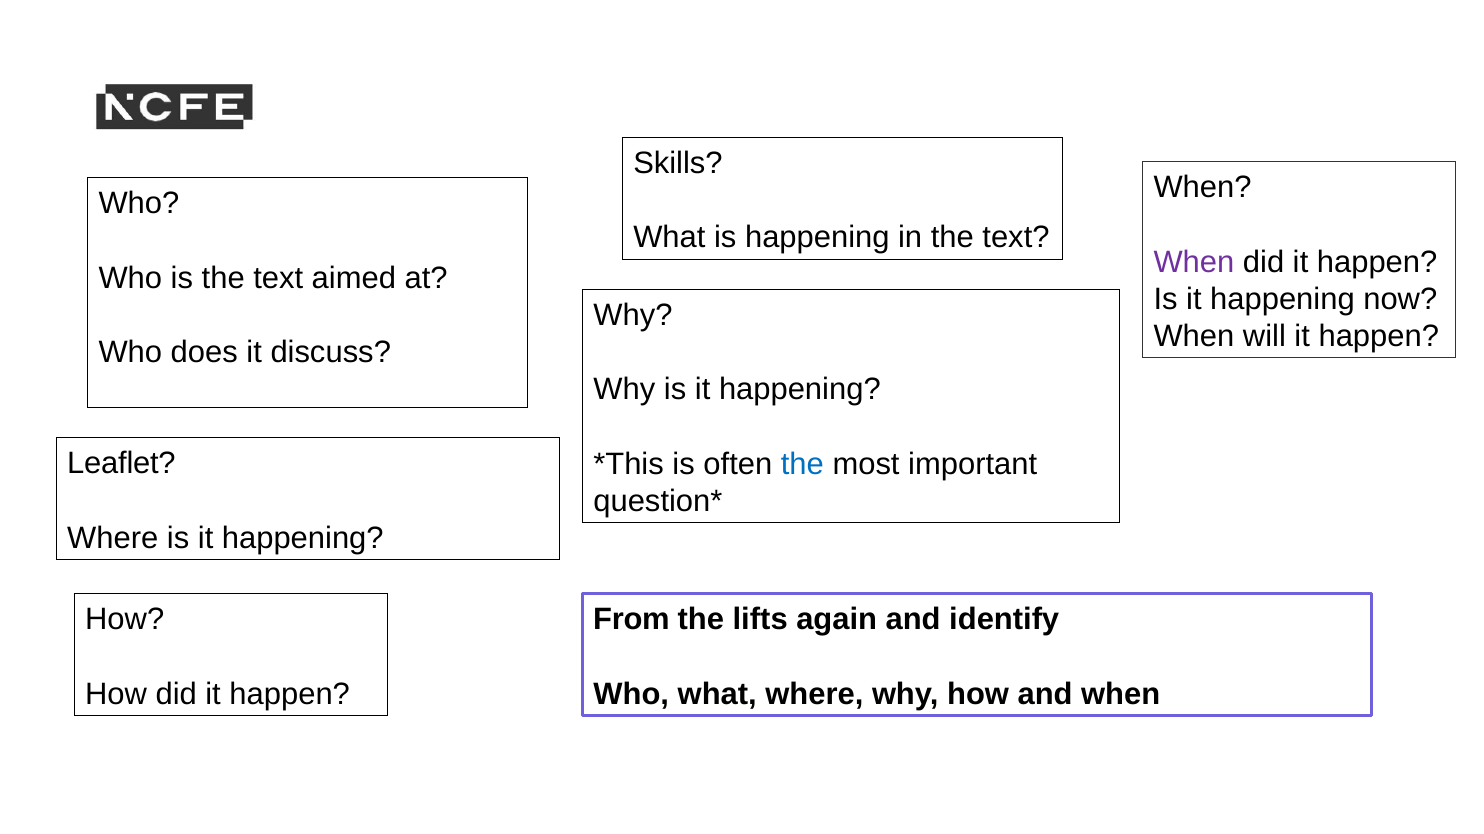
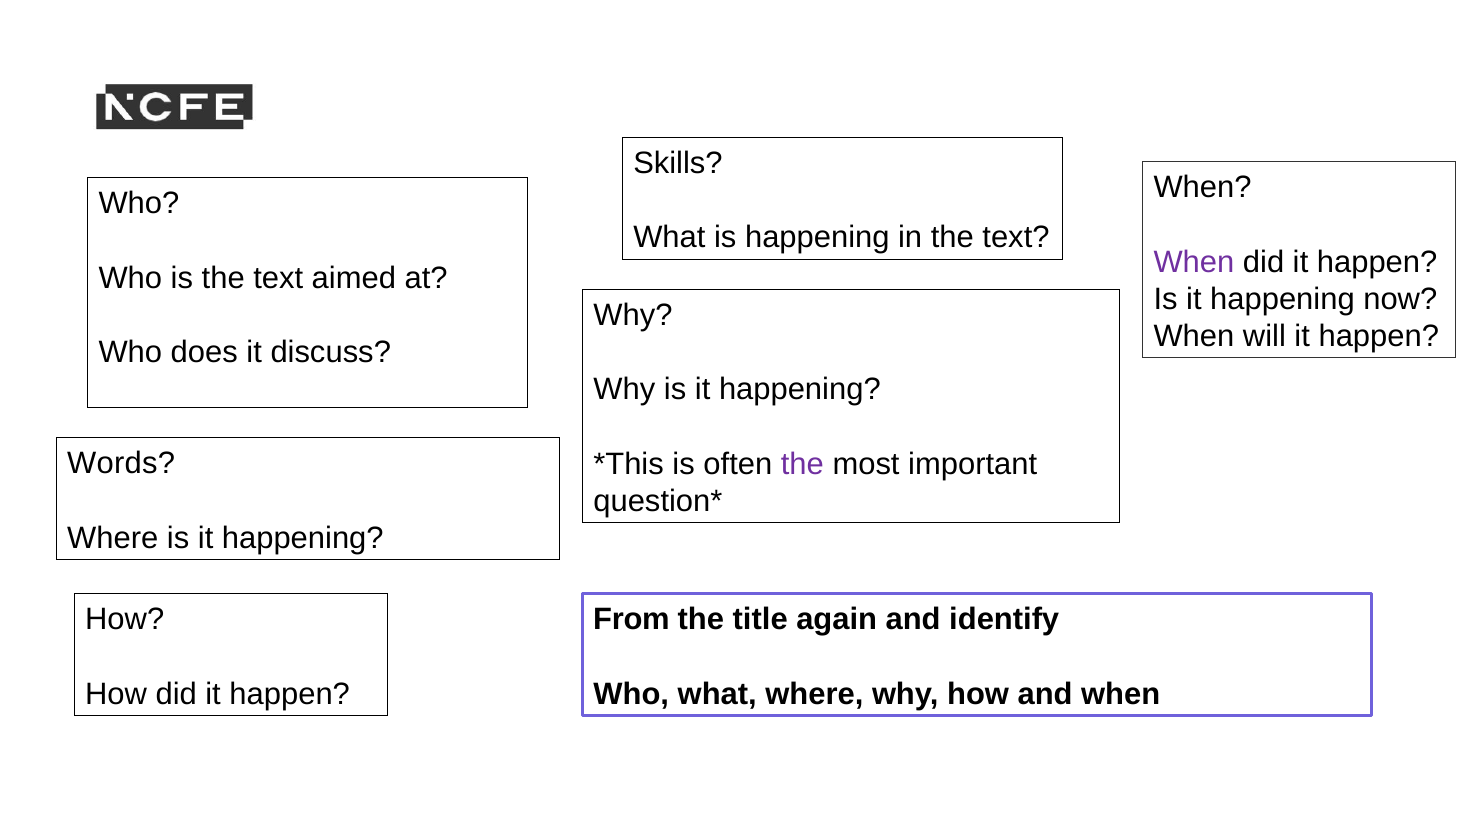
Leaflet: Leaflet -> Words
the at (802, 464) colour: blue -> purple
lifts: lifts -> title
